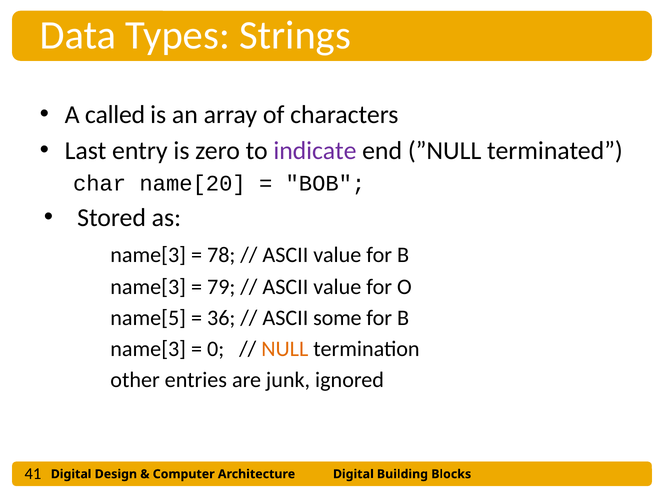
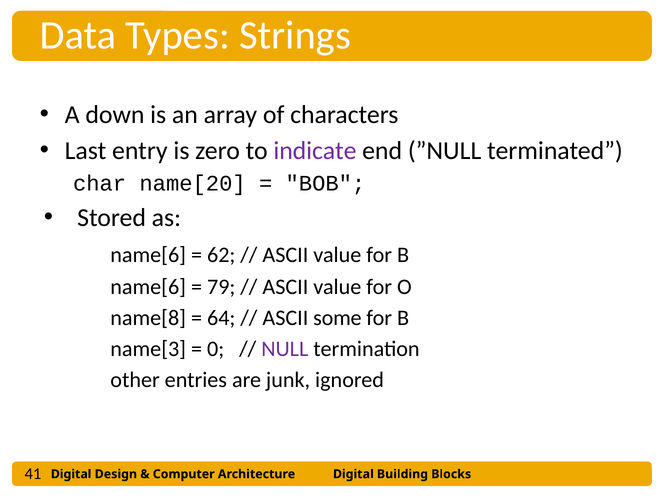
called: called -> down
name[3 at (148, 255): name[3 -> name[6
78: 78 -> 62
name[3 at (148, 287): name[3 -> name[6
name[5: name[5 -> name[8
36: 36 -> 64
NULL colour: orange -> purple
